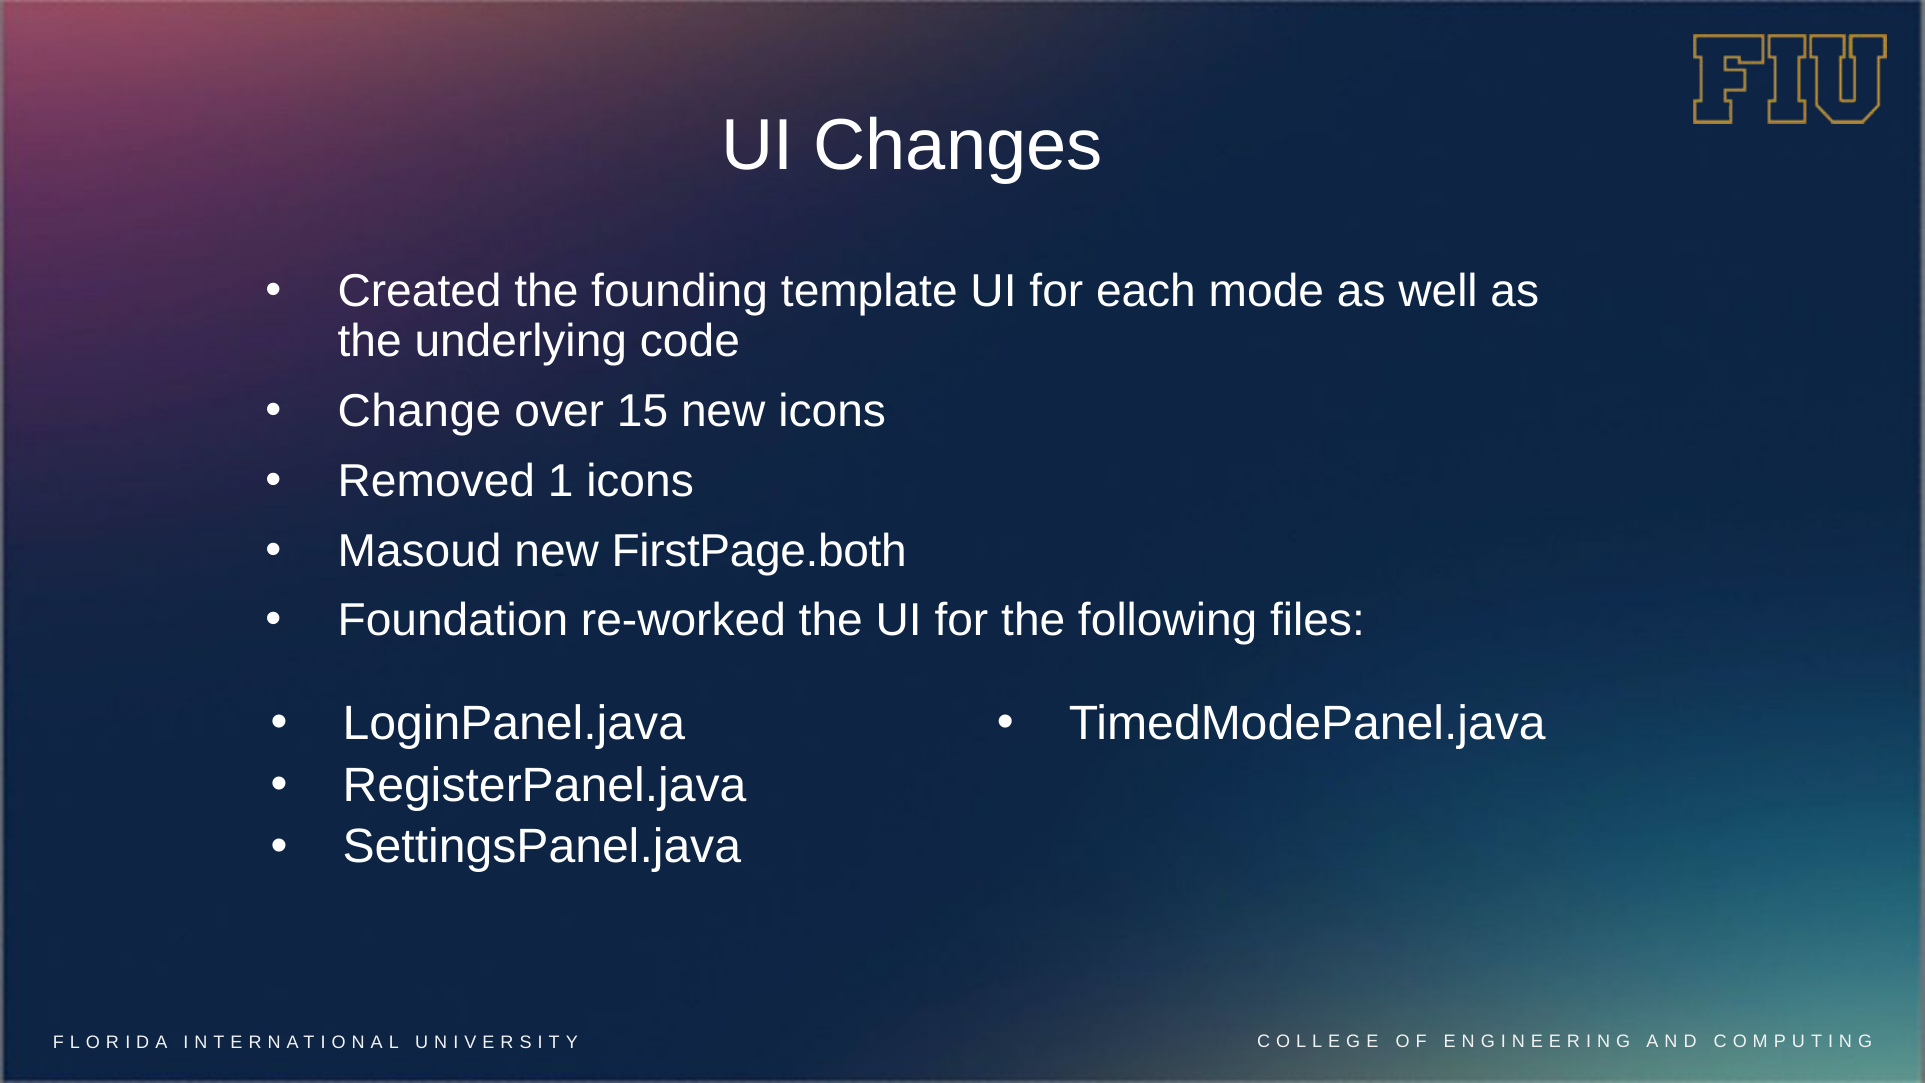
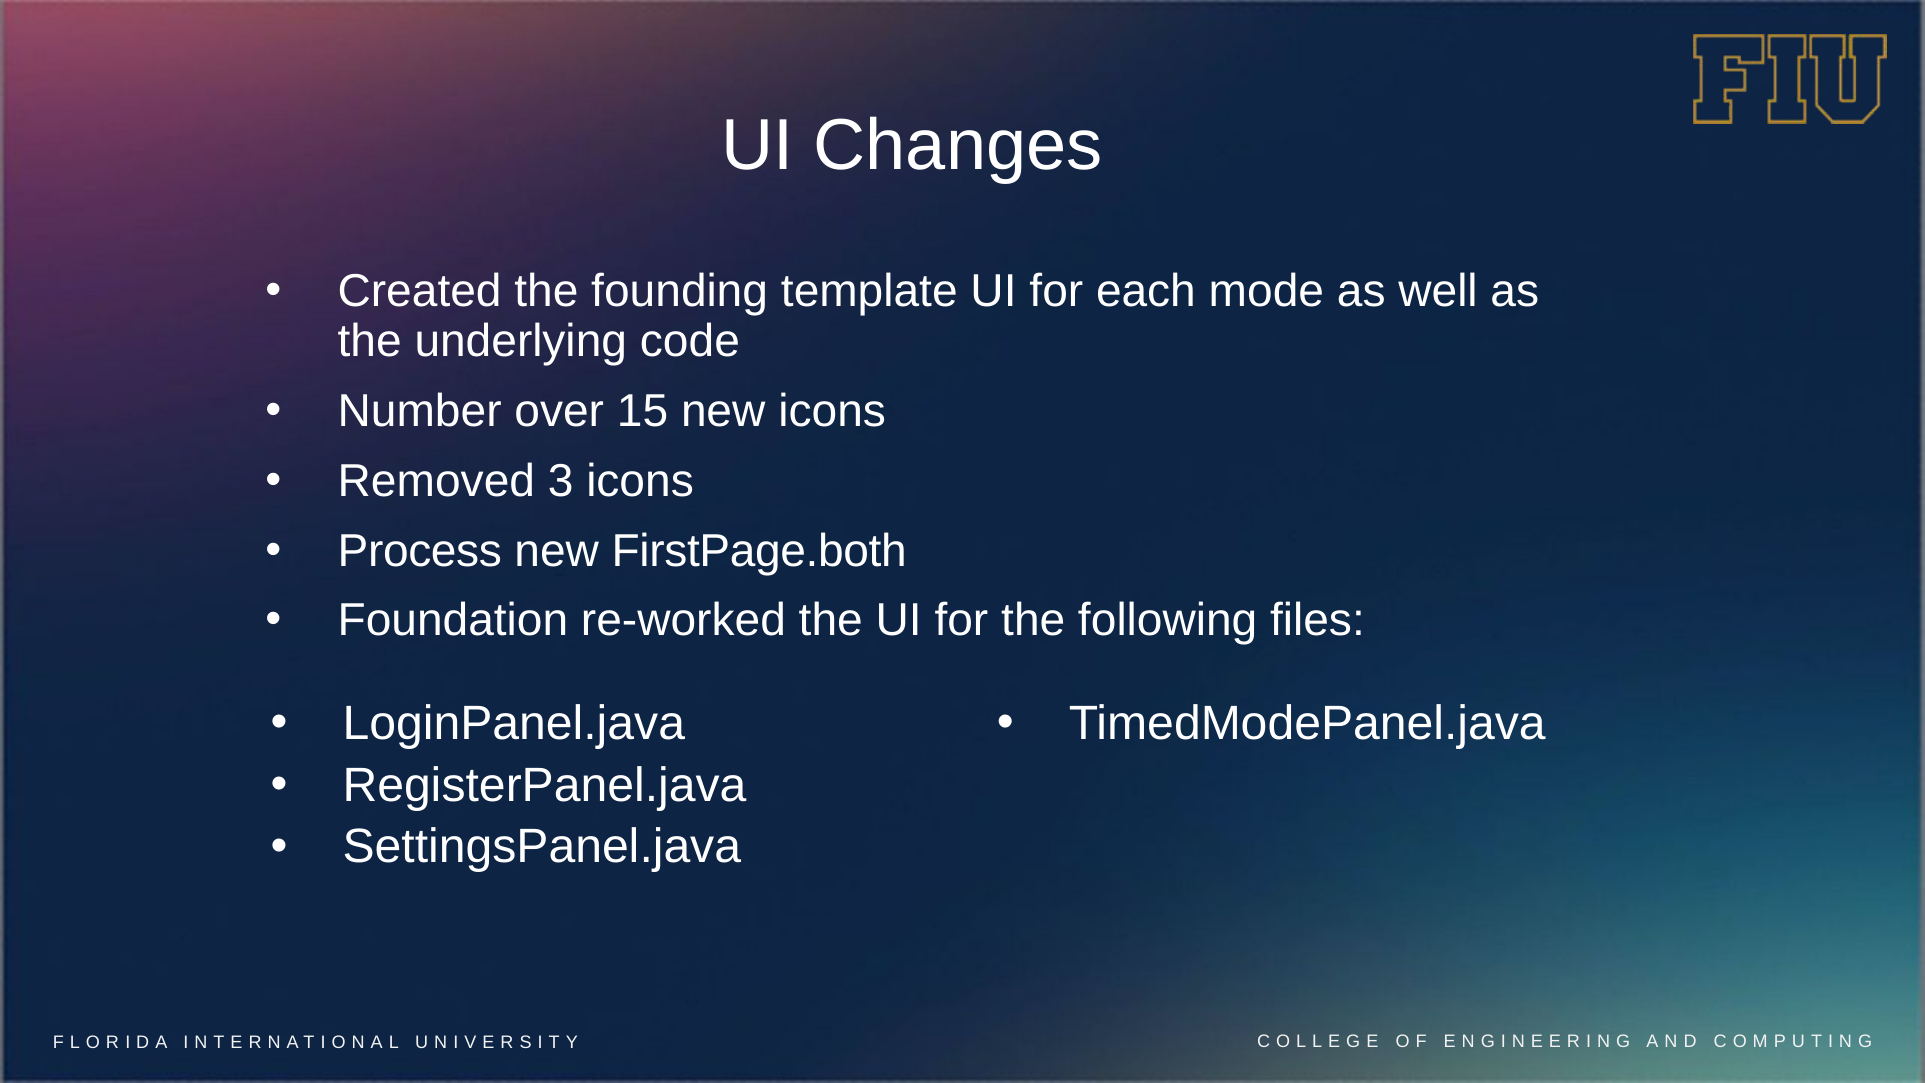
Change: Change -> Number
1: 1 -> 3
Masoud: Masoud -> Process
